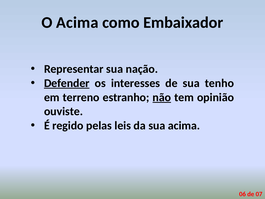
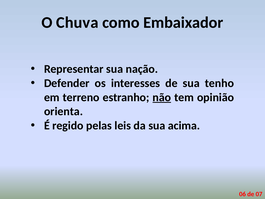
O Acima: Acima -> Chuva
Defender underline: present -> none
ouviste: ouviste -> orienta
